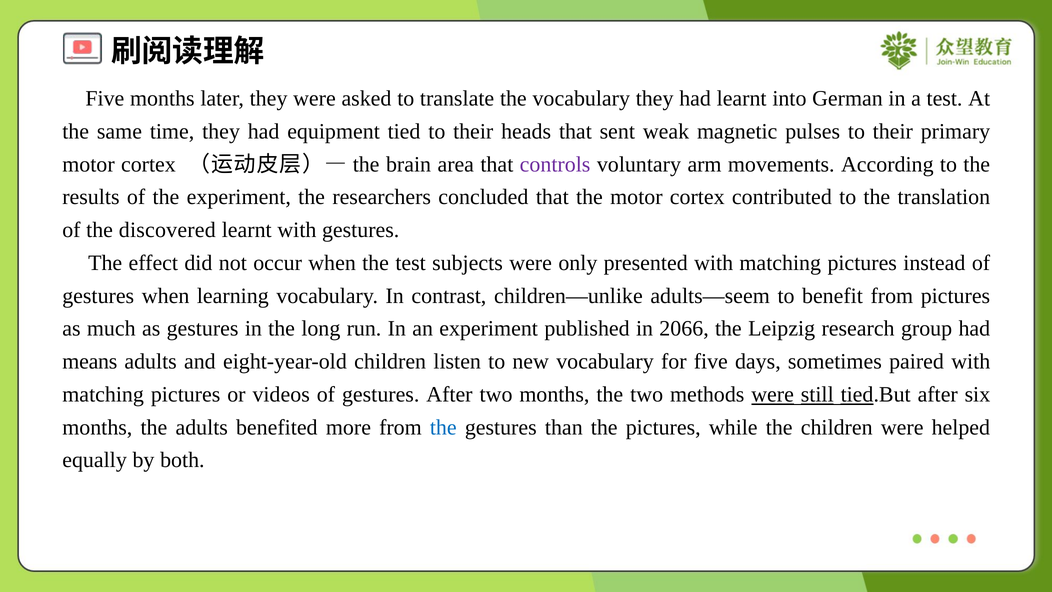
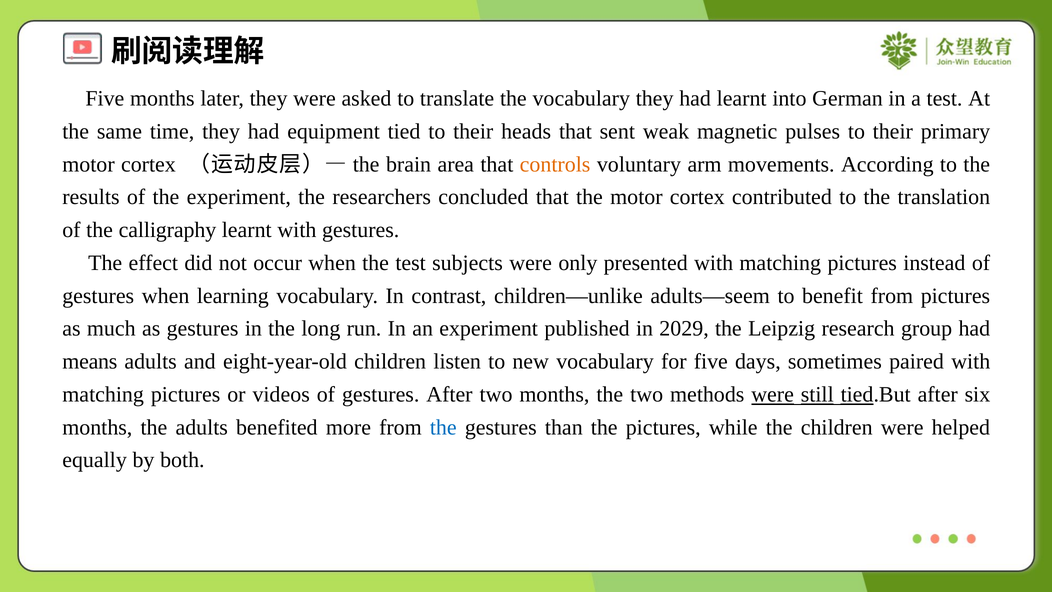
controls colour: purple -> orange
discovered: discovered -> calligraphy
2066: 2066 -> 2029
